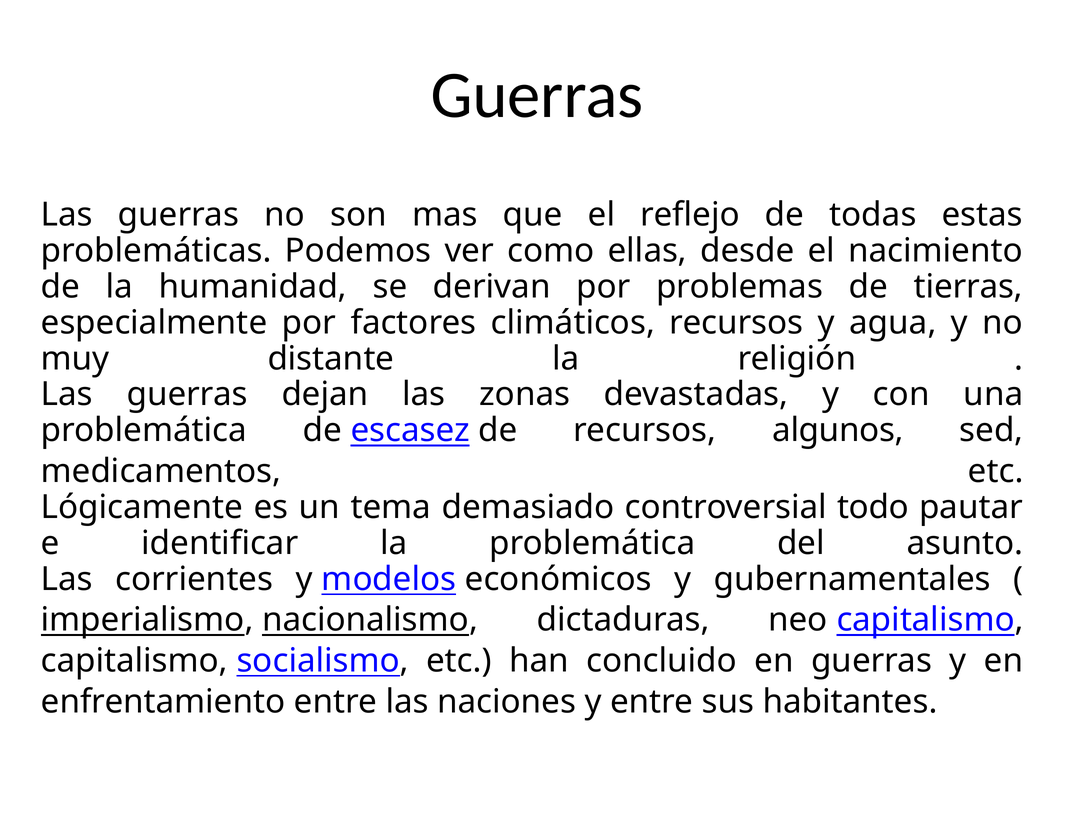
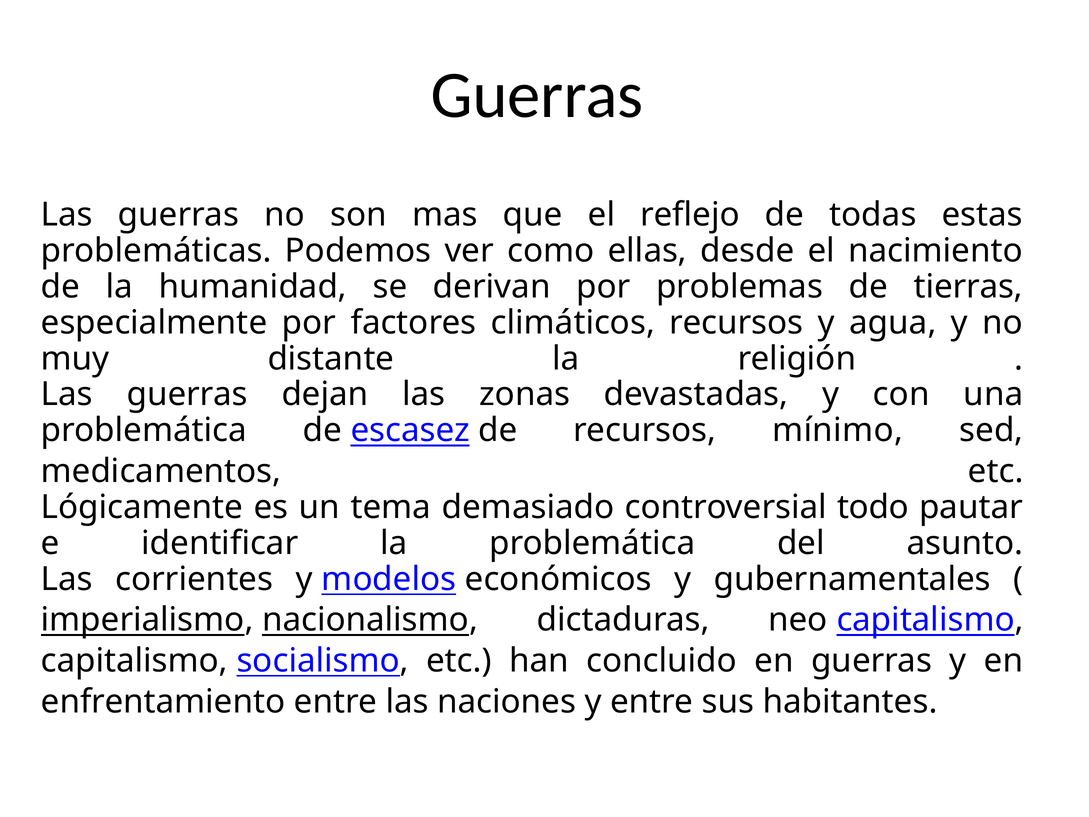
algunos: algunos -> mínimo
